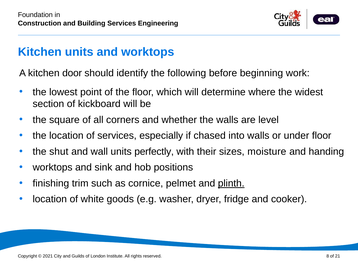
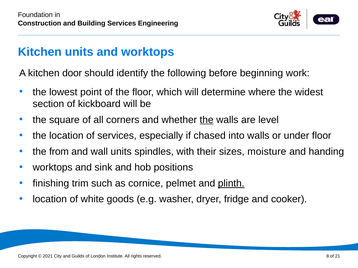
the at (207, 120) underline: none -> present
shut: shut -> from
perfectly: perfectly -> spindles
